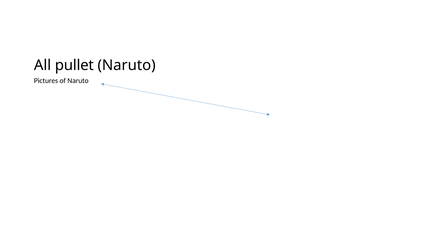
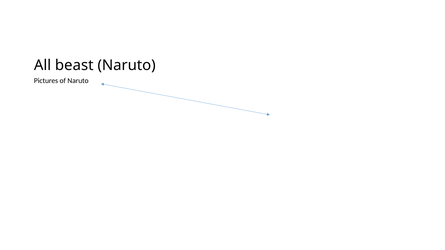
pullet: pullet -> beast
